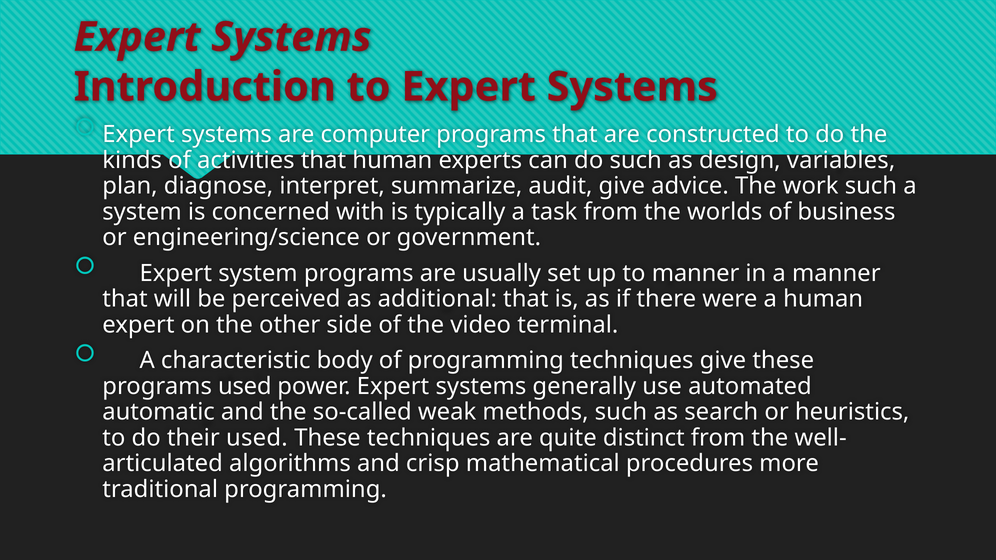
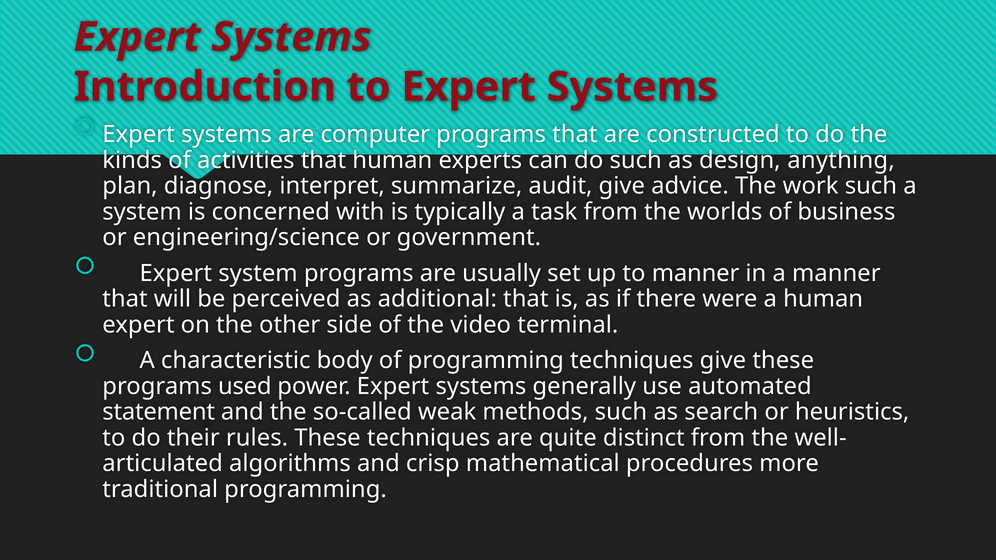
variables: variables -> anything
automatic: automatic -> statement
their used: used -> rules
